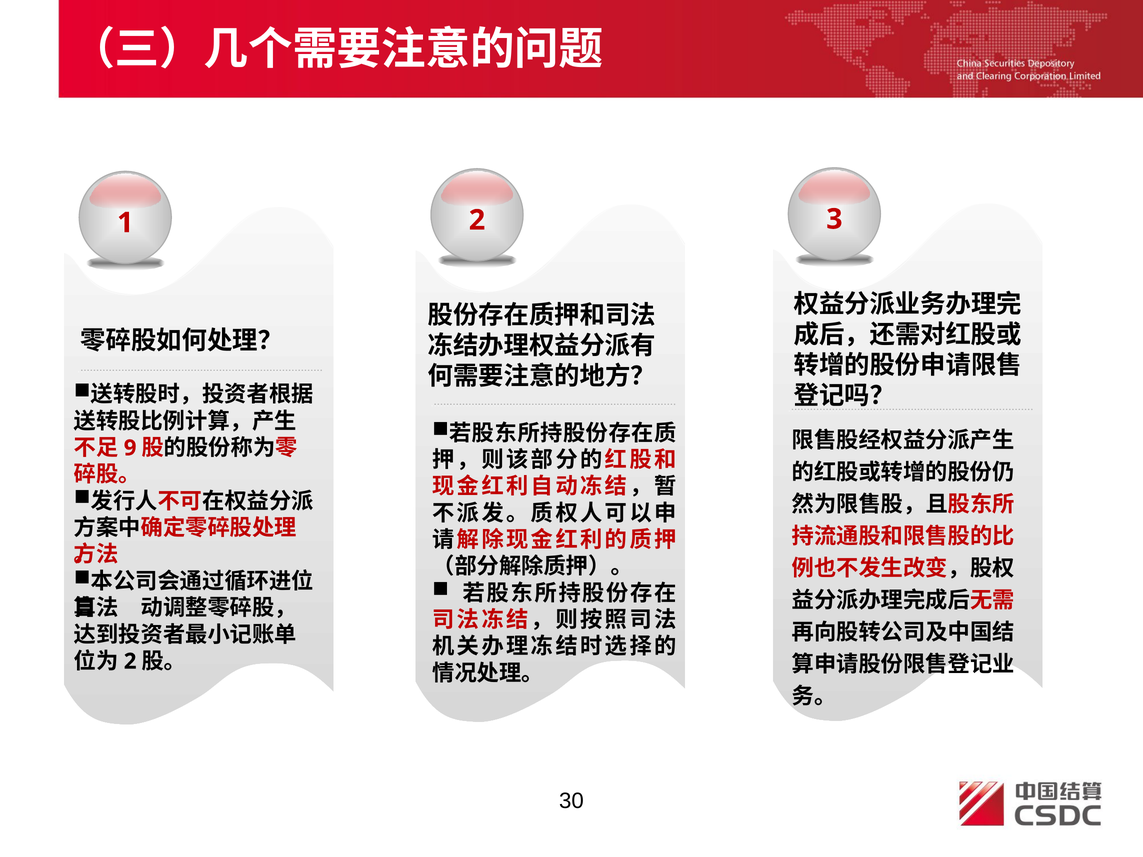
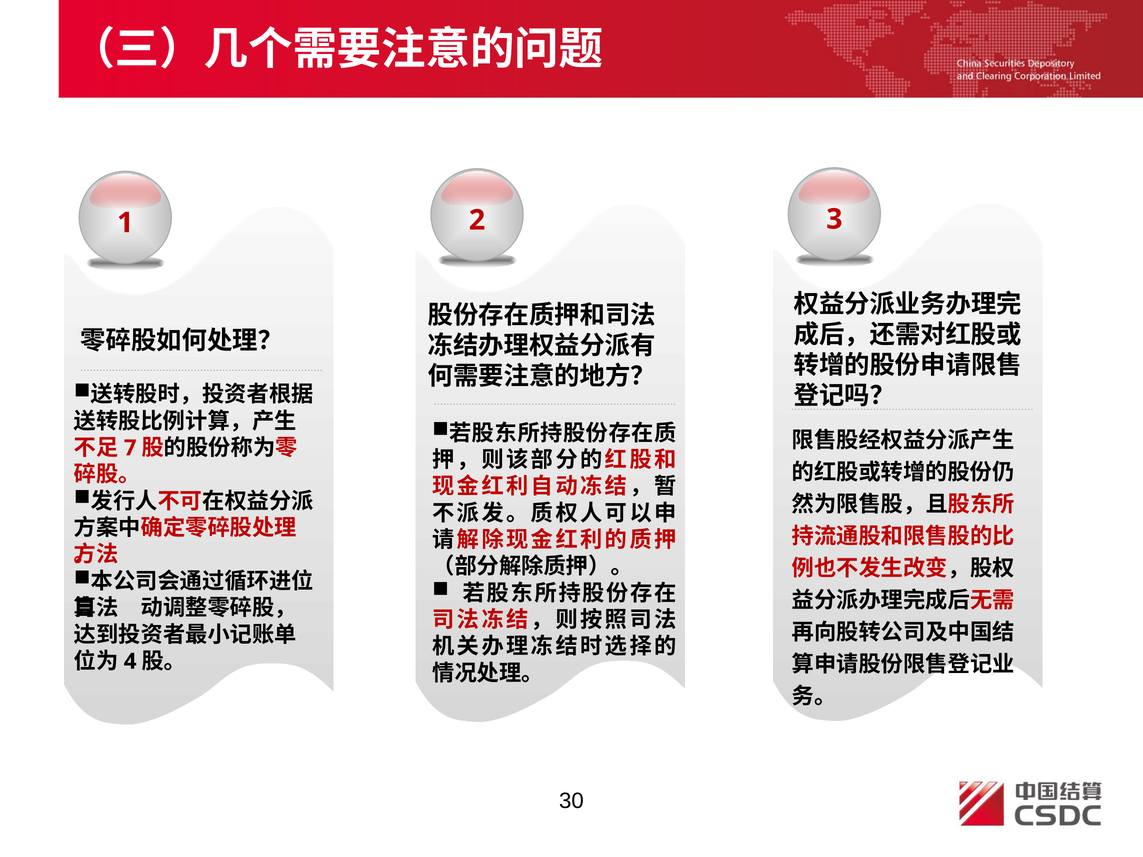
9: 9 -> 7
2 at (130, 662): 2 -> 4
